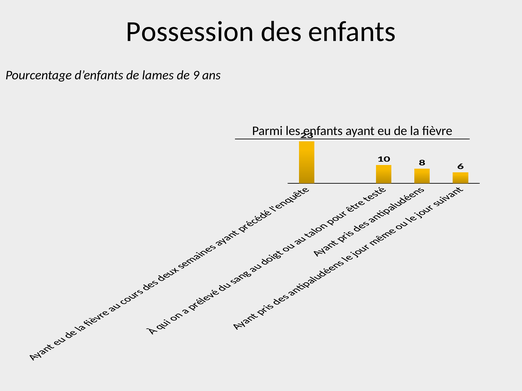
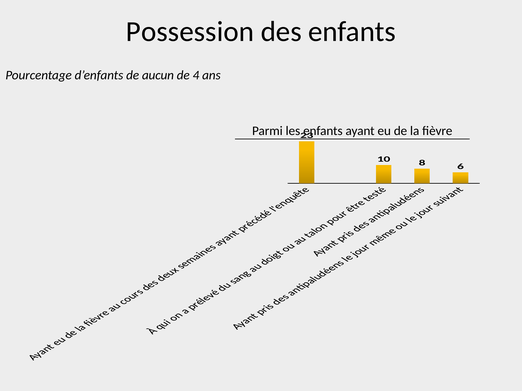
lames: lames -> aucun
9: 9 -> 4
